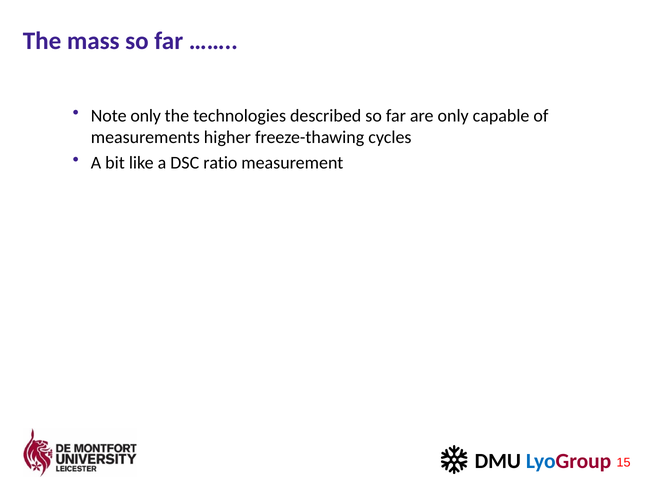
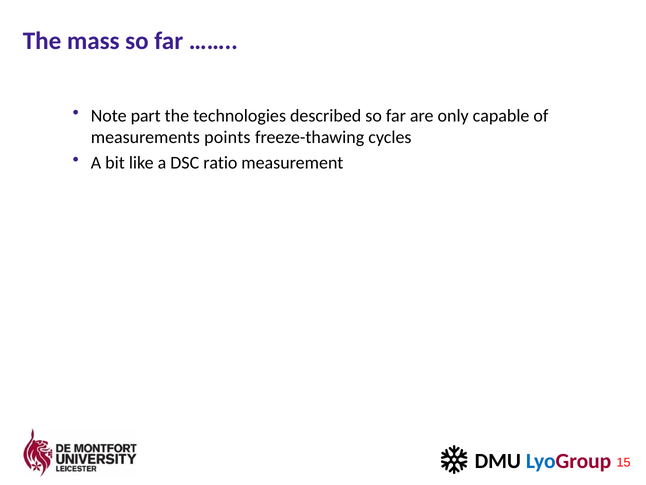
Note only: only -> part
higher: higher -> points
